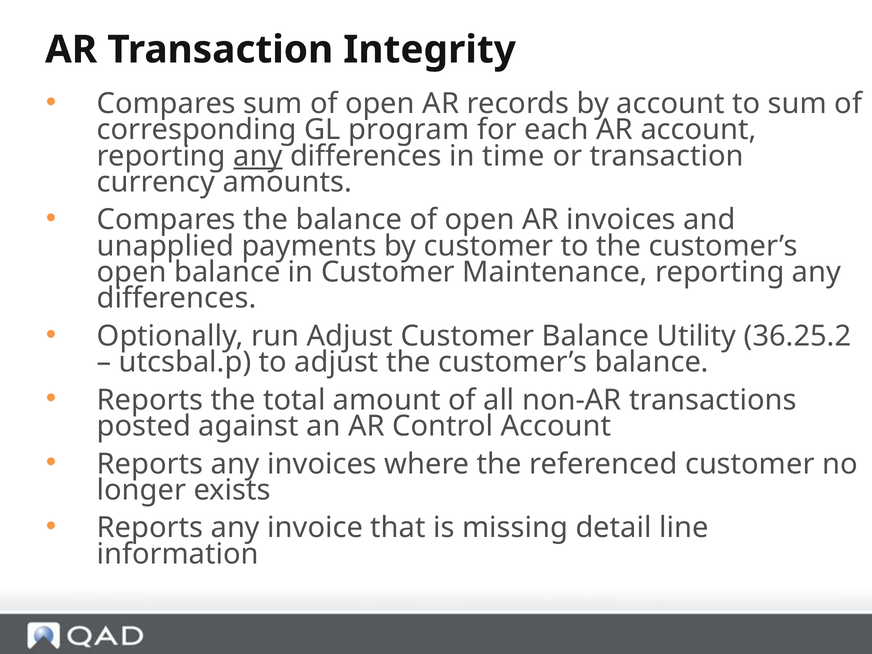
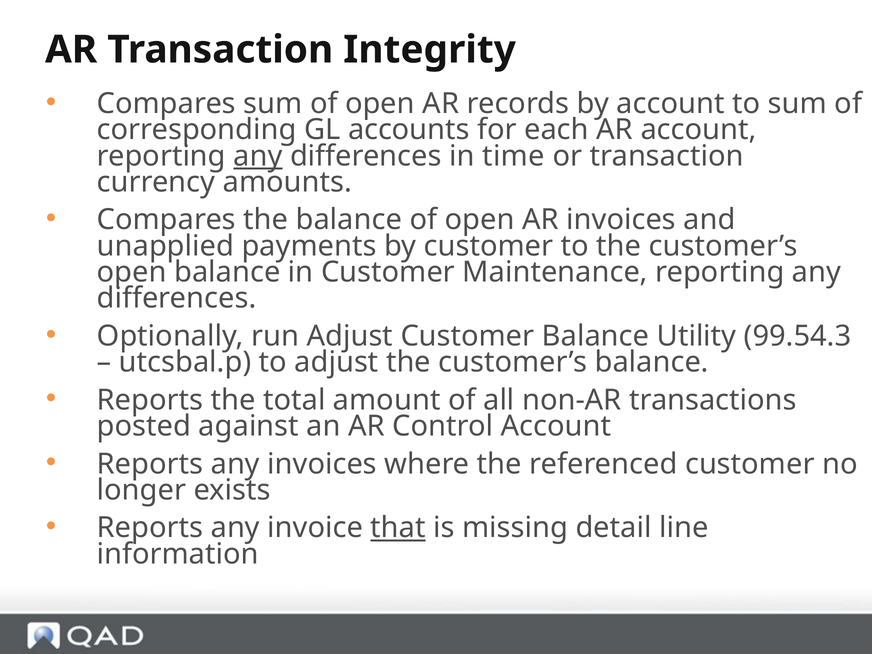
program: program -> accounts
36.25.2: 36.25.2 -> 99.54.3
that underline: none -> present
